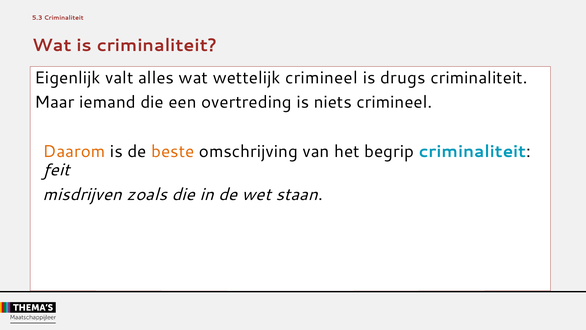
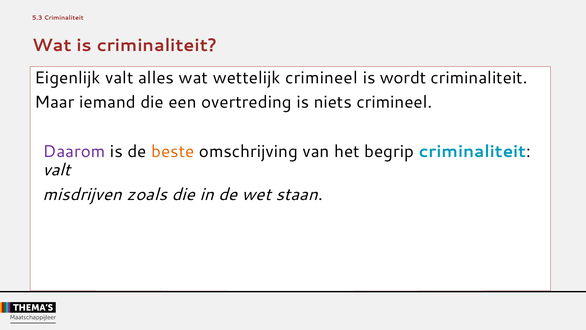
drugs: drugs -> wordt
Daarom colour: orange -> purple
feit at (57, 170): feit -> valt
